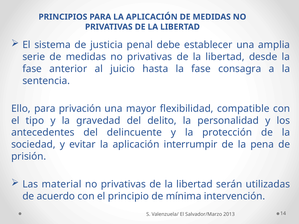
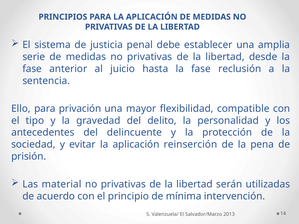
consagra: consagra -> reclusión
interrumpir: interrumpir -> reinserción
